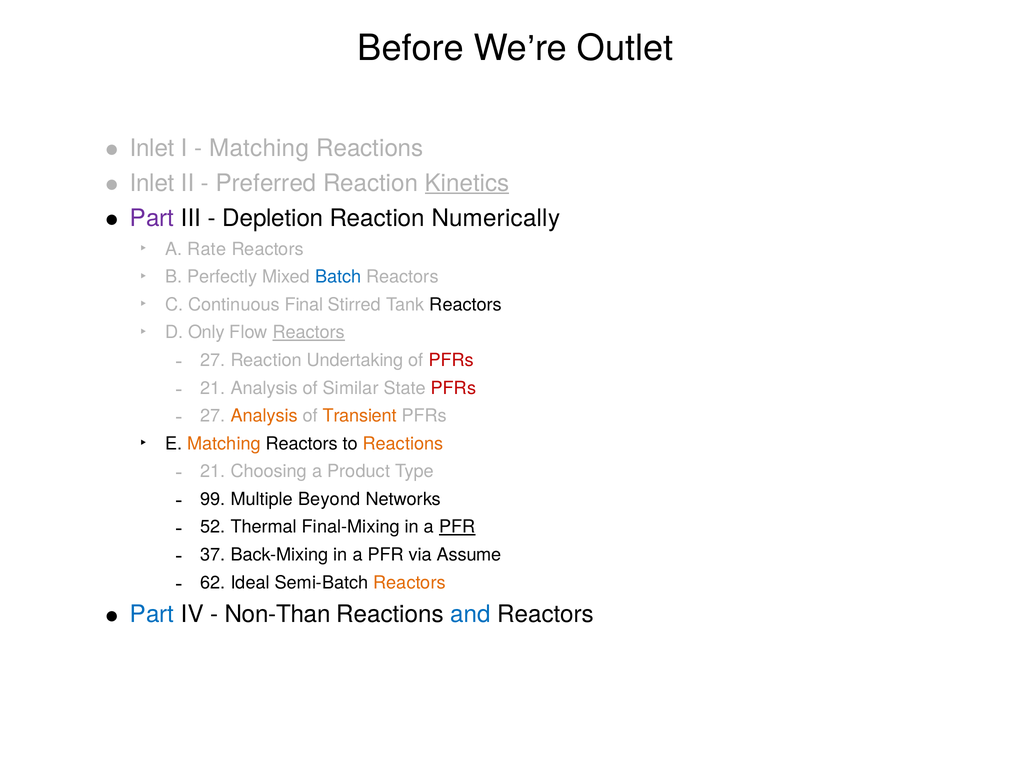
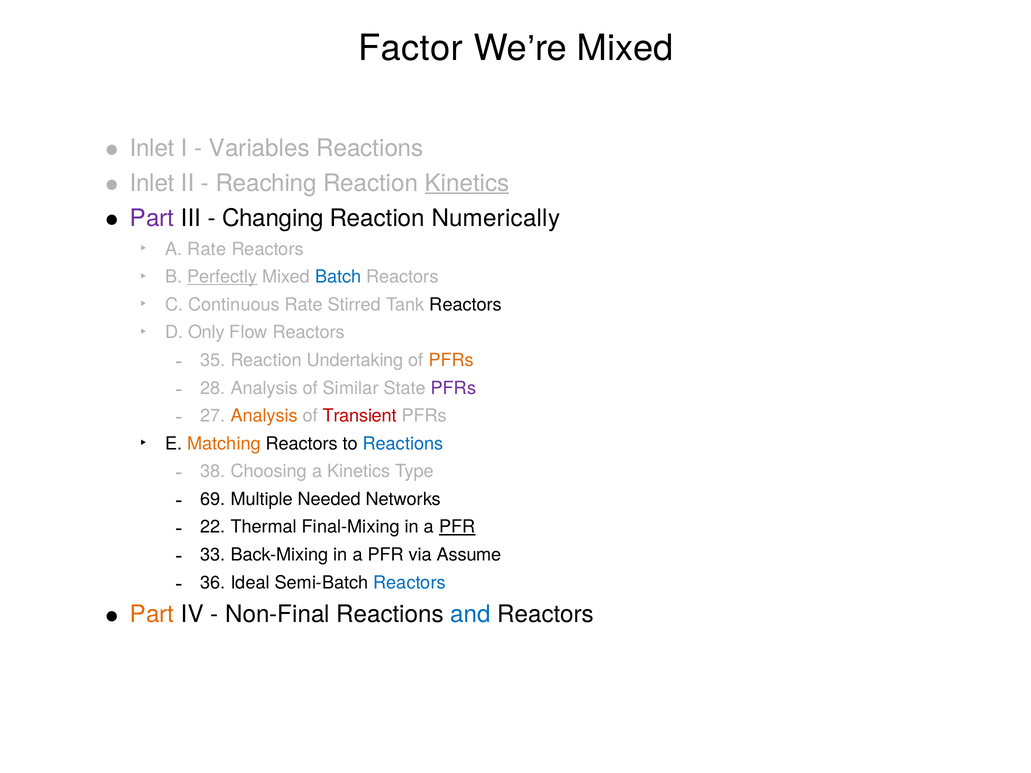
Before: Before -> Factor
Outlet at (625, 48): Outlet -> Mixed
Matching at (259, 148): Matching -> Variables
Preferred: Preferred -> Reaching
Depletion: Depletion -> Changing
Perfectly underline: none -> present
Continuous Final: Final -> Rate
Reactors at (309, 333) underline: present -> none
27 at (213, 360): 27 -> 35
PFRs at (451, 360) colour: red -> orange
21 at (213, 388): 21 -> 28
PFRs at (453, 388) colour: red -> purple
Transient colour: orange -> red
Reactions at (403, 444) colour: orange -> blue
21 at (213, 472): 21 -> 38
a Product: Product -> Kinetics
99: 99 -> 69
Beyond: Beyond -> Needed
52: 52 -> 22
37: 37 -> 33
62: 62 -> 36
Reactors at (409, 583) colour: orange -> blue
Part at (152, 615) colour: blue -> orange
Non-Than: Non-Than -> Non-Final
